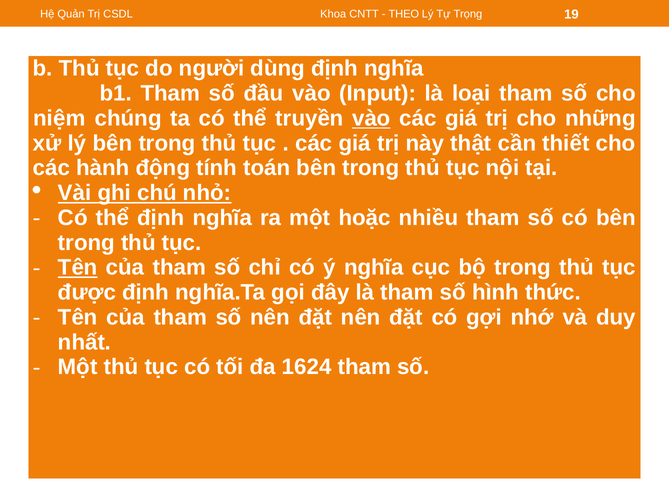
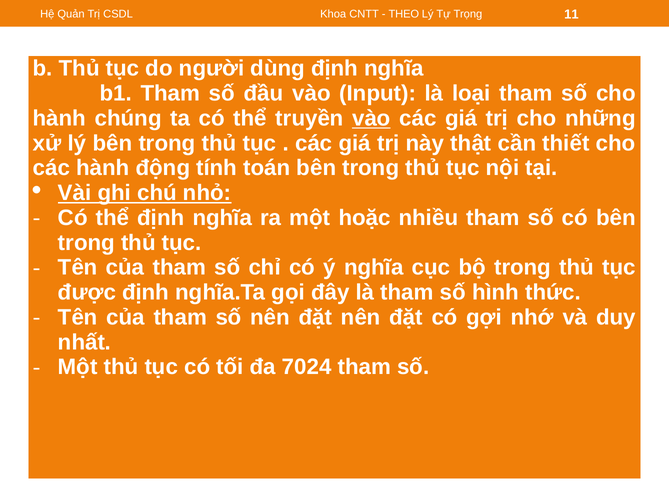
19: 19 -> 11
niệm at (59, 118): niệm -> hành
Tên at (78, 267) underline: present -> none
1624: 1624 -> 7024
